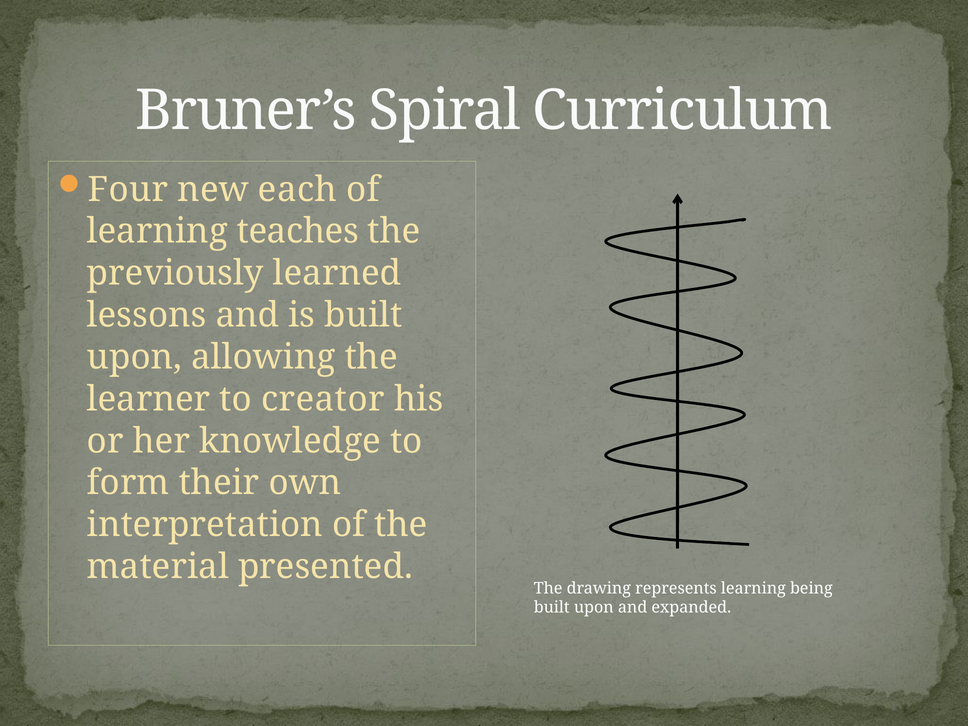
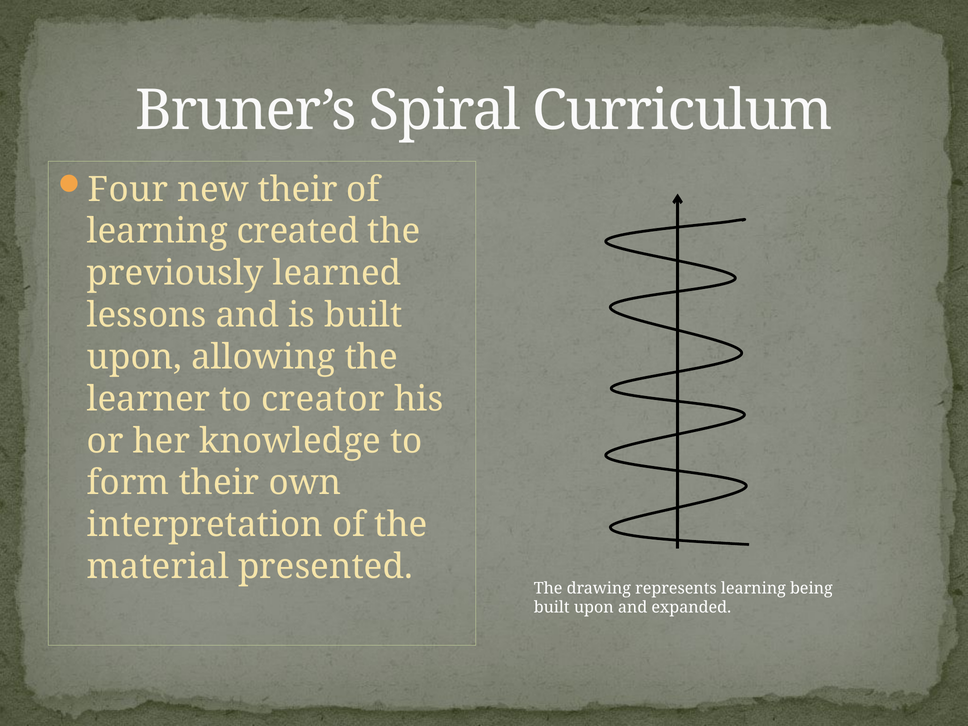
new each: each -> their
teaches: teaches -> created
